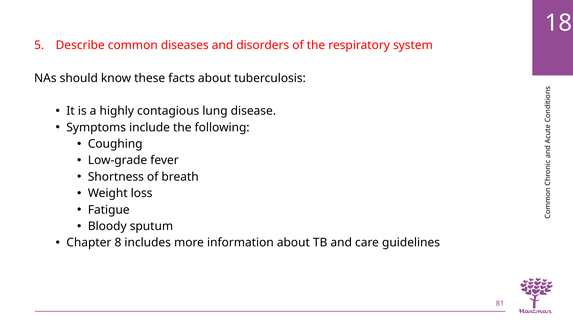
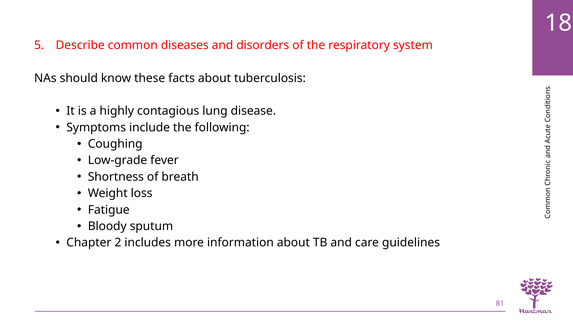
8: 8 -> 2
